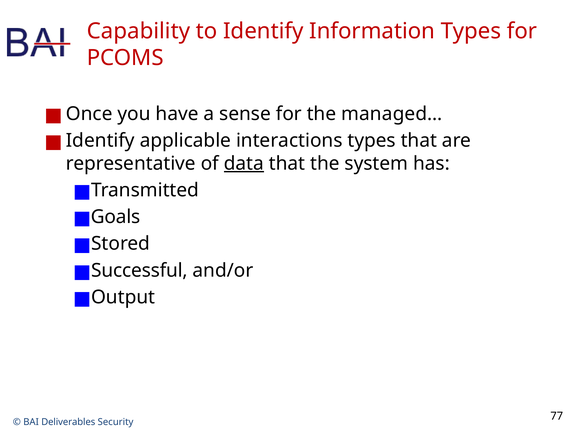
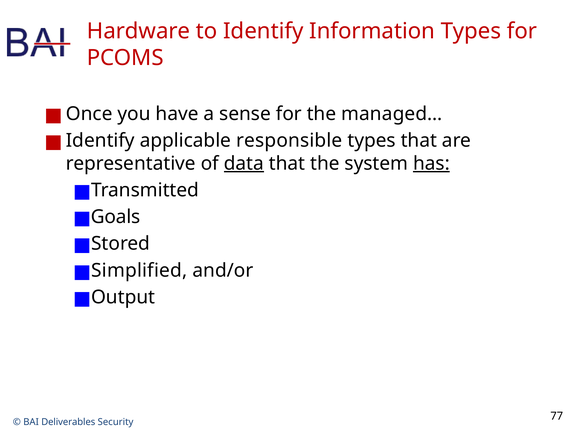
Capability: Capability -> Hardware
interactions: interactions -> responsible
has underline: none -> present
Successful: Successful -> Simplified
